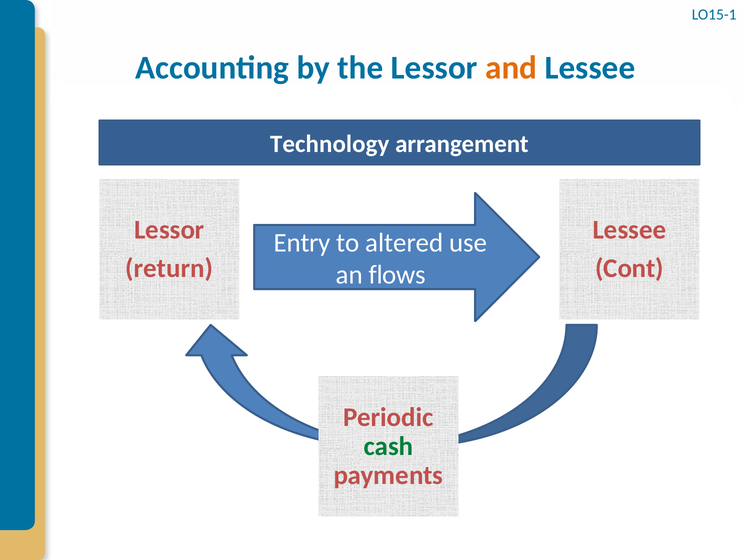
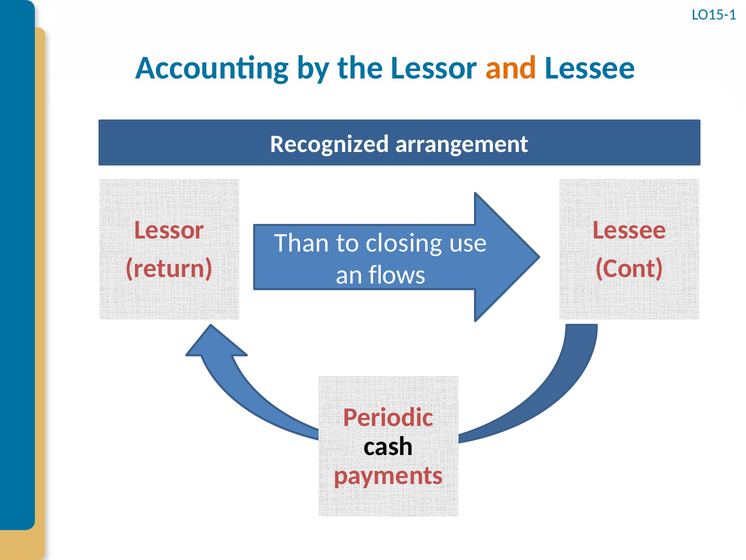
Technology: Technology -> Recognized
Entry: Entry -> Than
altered: altered -> closing
cash colour: green -> black
